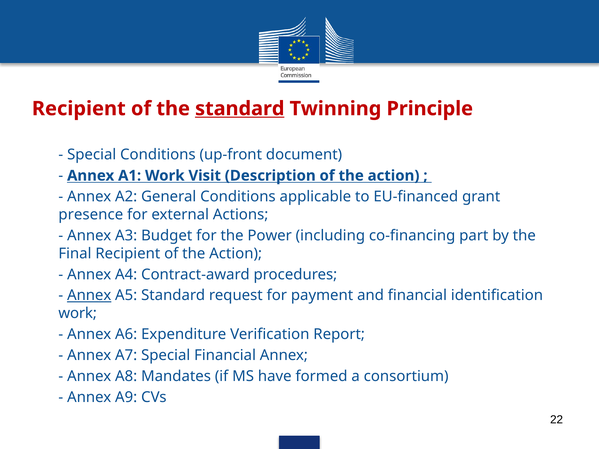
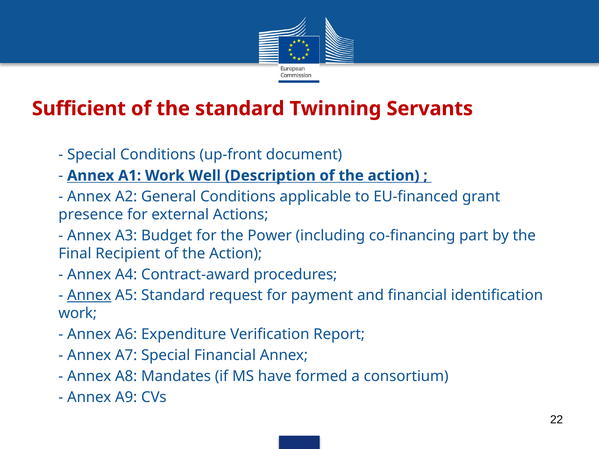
Recipient at (79, 109): Recipient -> Sufficient
standard at (240, 109) underline: present -> none
Principle: Principle -> Servants
Visit: Visit -> Well
